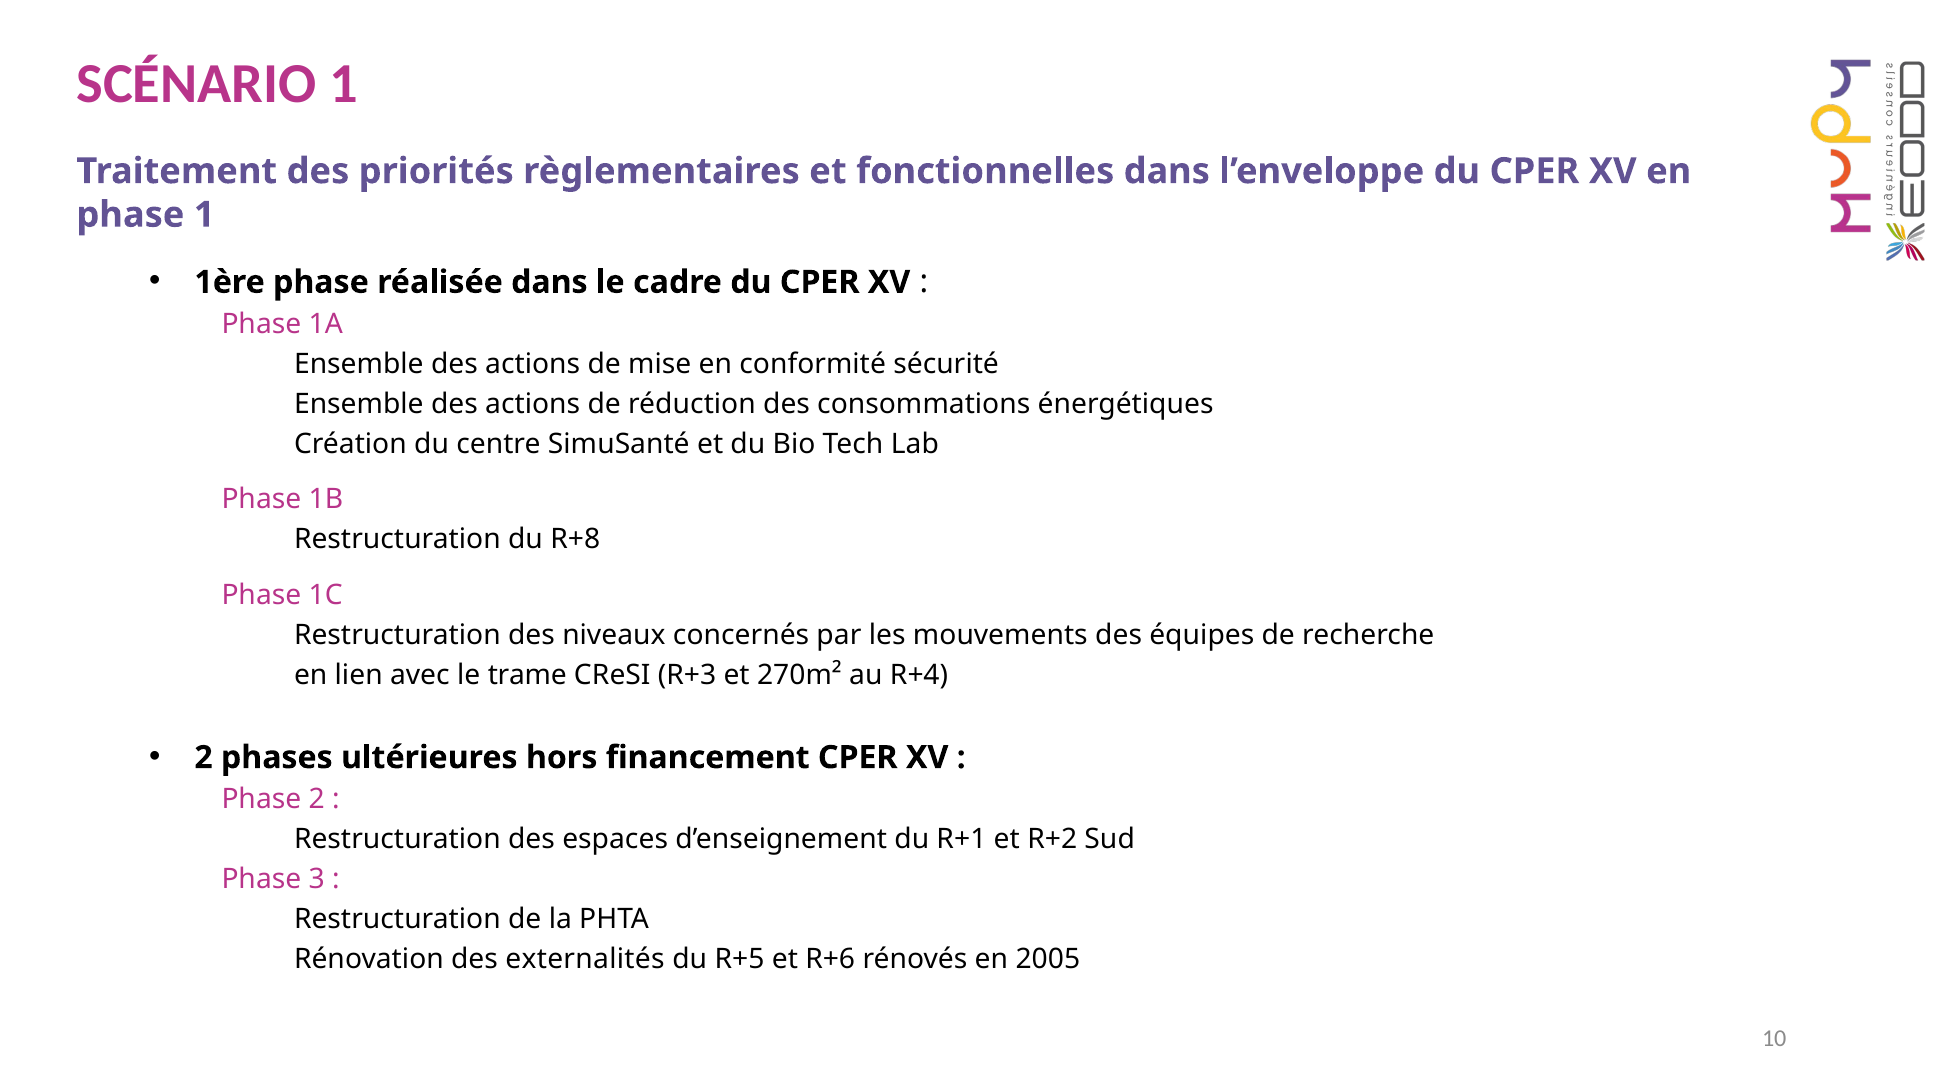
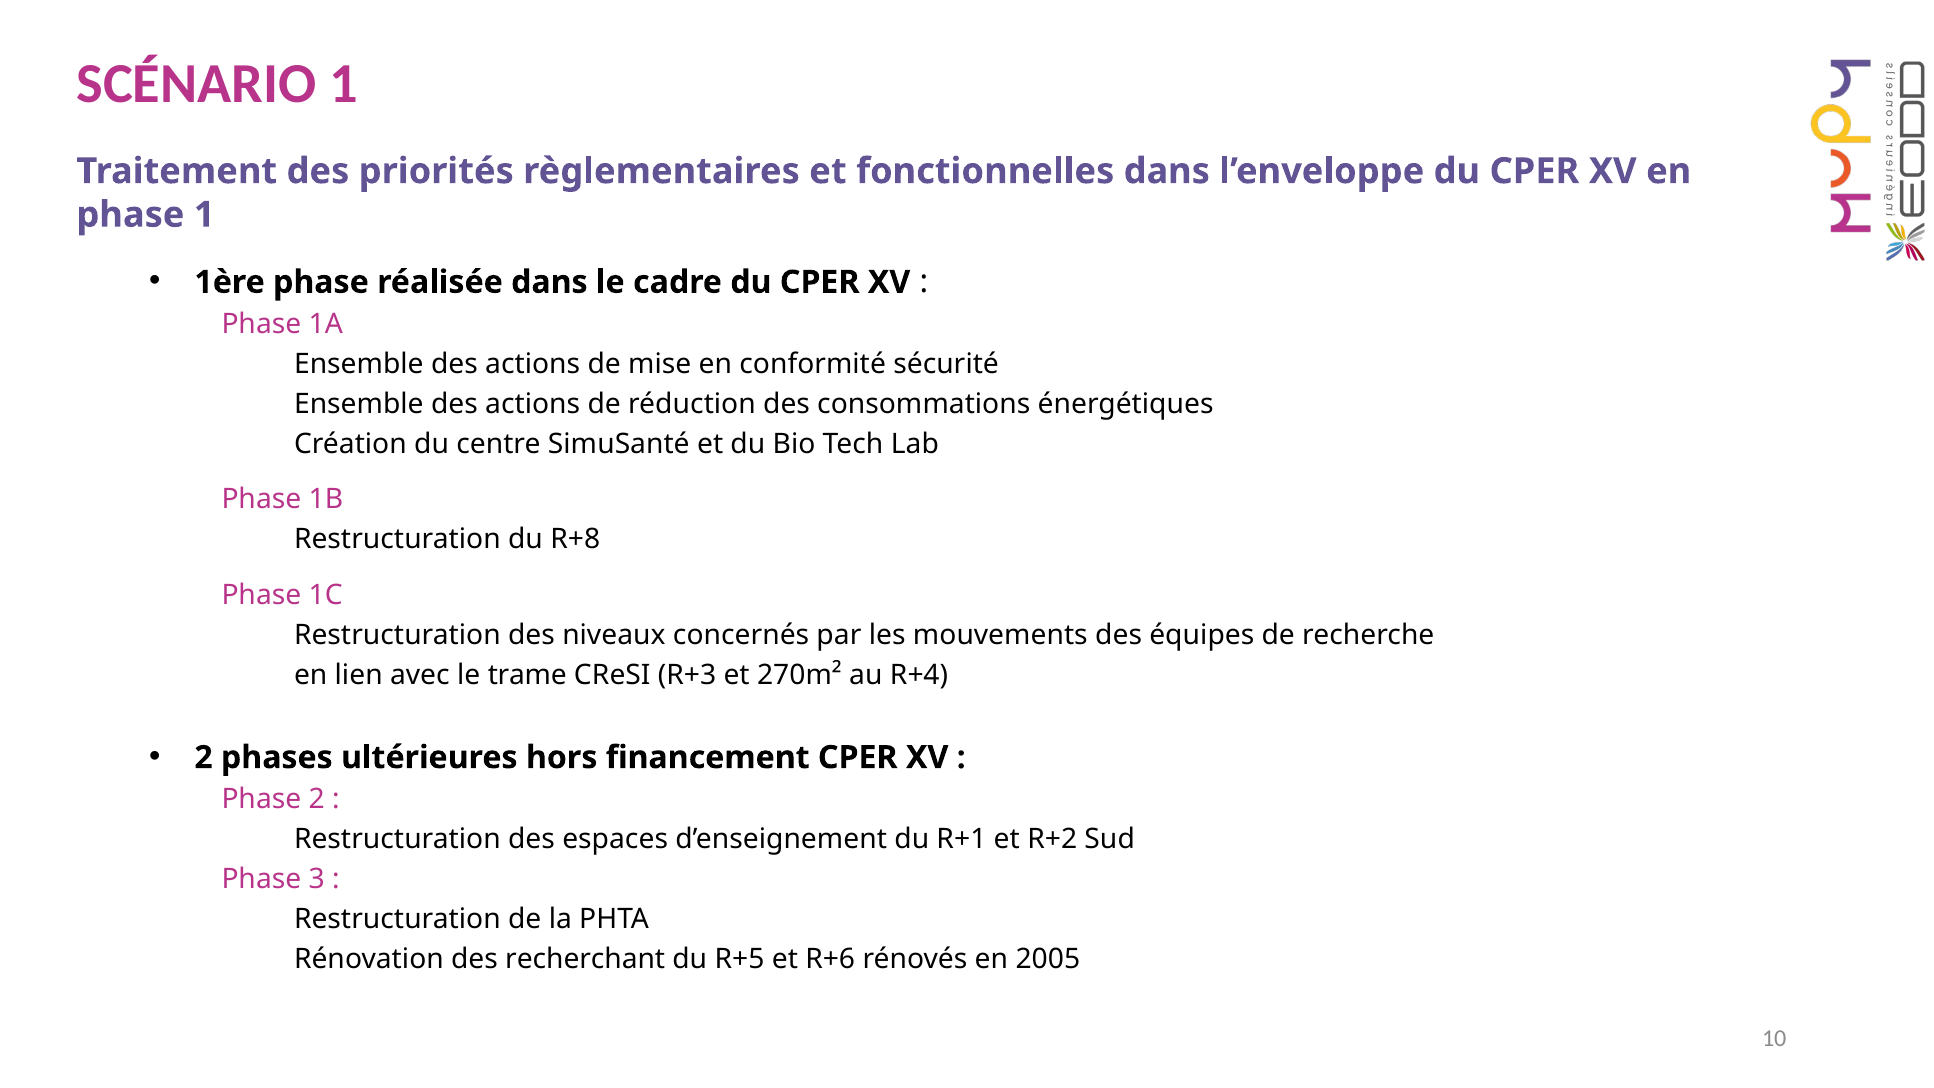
externalités: externalités -> recherchant
